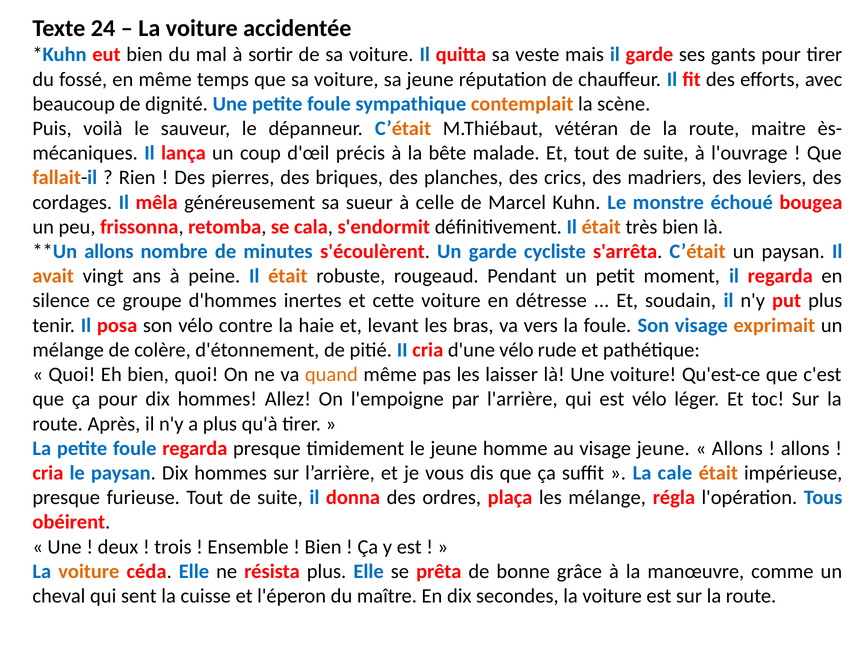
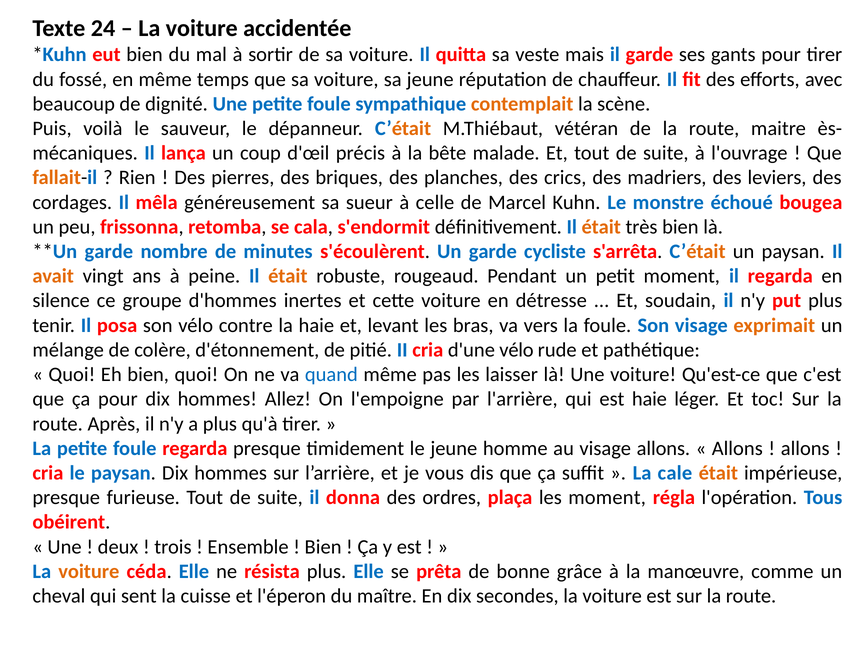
allons at (109, 252): allons -> garde
quand colour: orange -> blue
est vélo: vélo -> haie
visage jeune: jeune -> allons
les mélange: mélange -> moment
